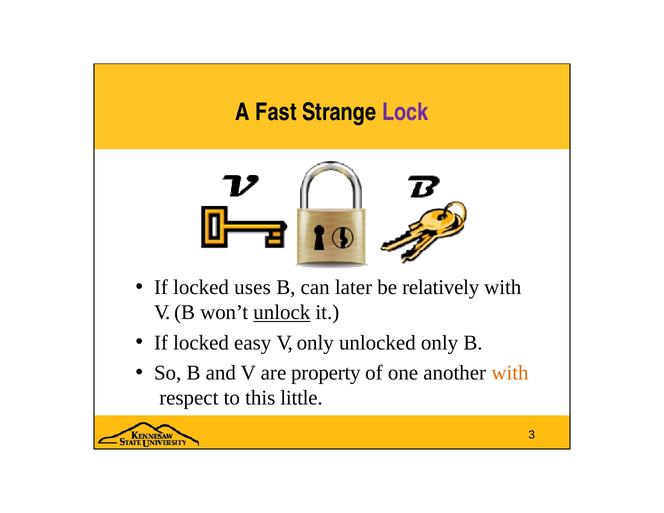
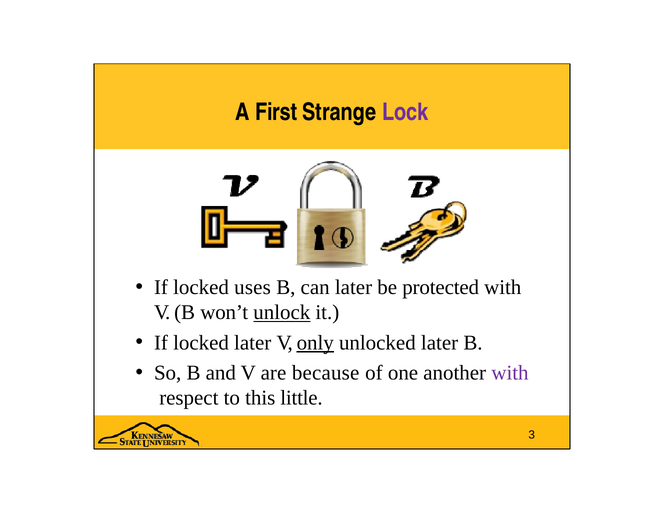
Fast: Fast -> First
relatively: relatively -> protected
locked easy: easy -> later
only at (315, 343) underline: none -> present
unlocked only: only -> later
property: property -> because
with at (510, 373) colour: orange -> purple
